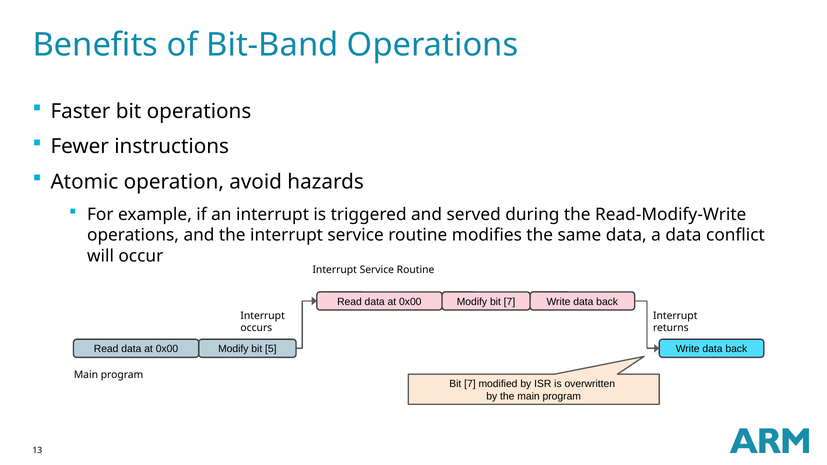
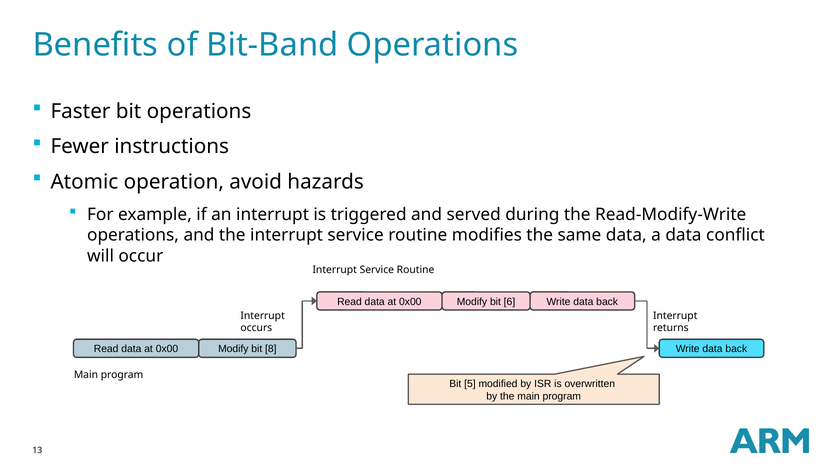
Modify bit 7: 7 -> 6
5: 5 -> 8
7 at (470, 384): 7 -> 5
